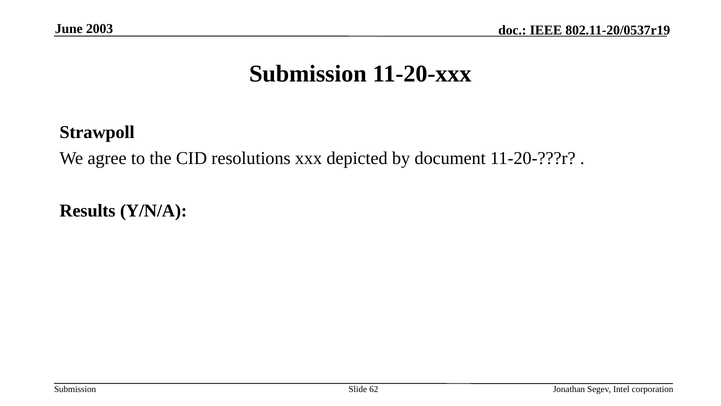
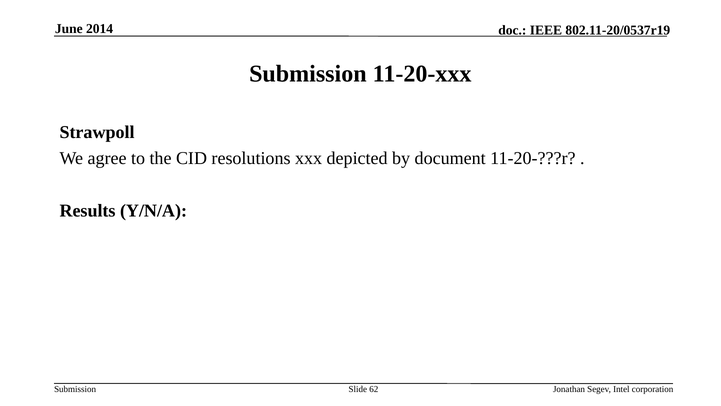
2003: 2003 -> 2014
